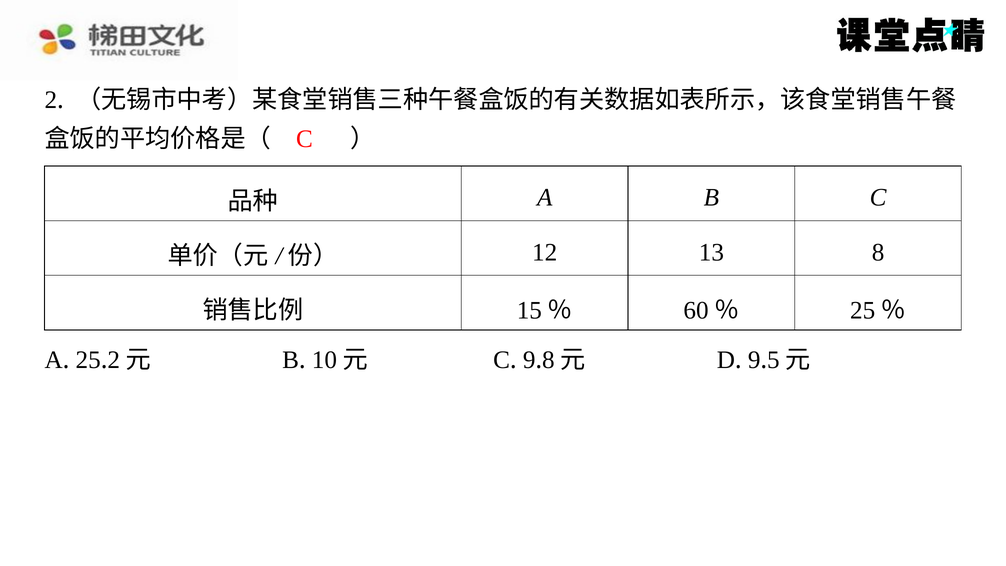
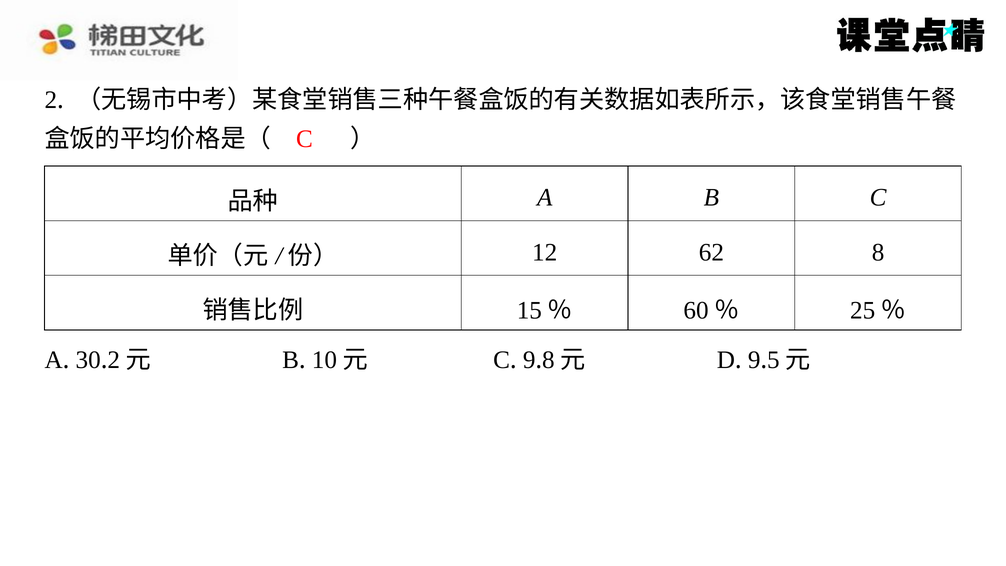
13: 13 -> 62
25: 25 -> 30
